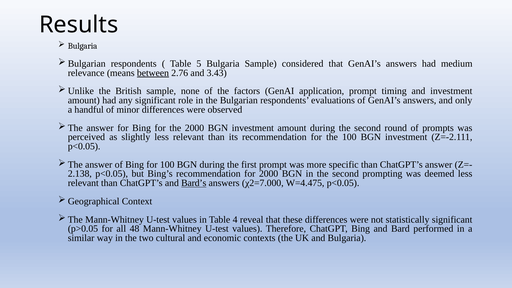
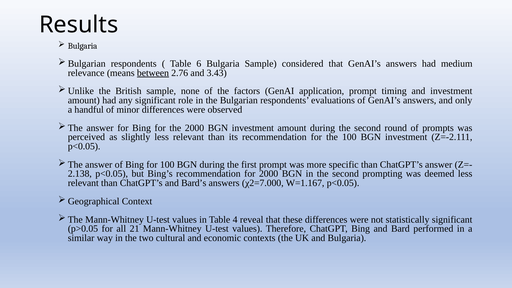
5: 5 -> 6
Bard’s underline: present -> none
W=4.475: W=4.475 -> W=1.167
48: 48 -> 21
